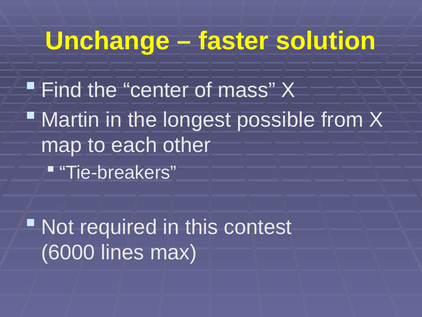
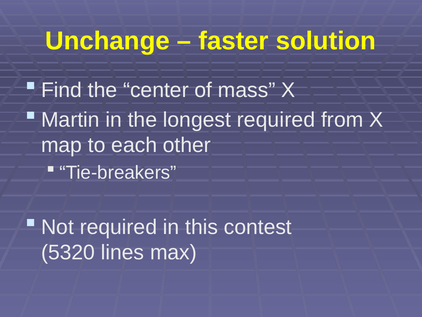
longest possible: possible -> required
6000: 6000 -> 5320
